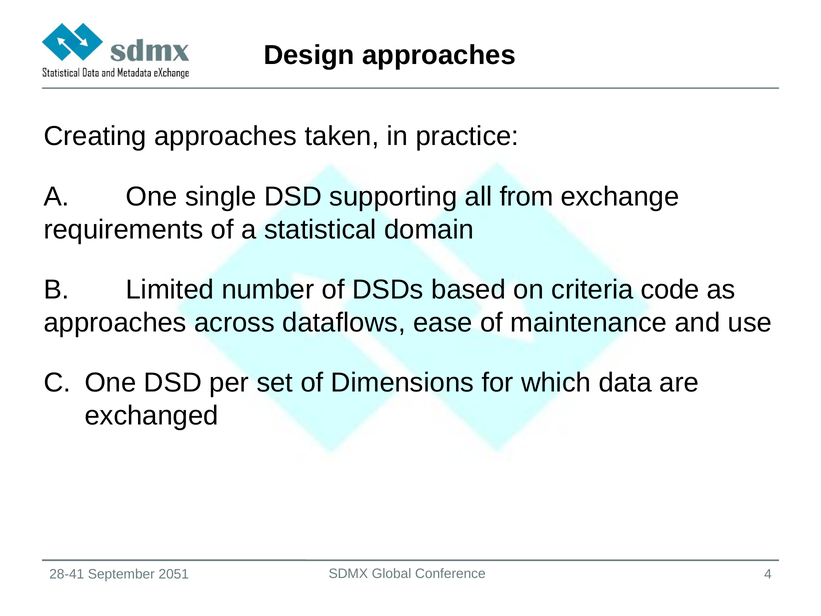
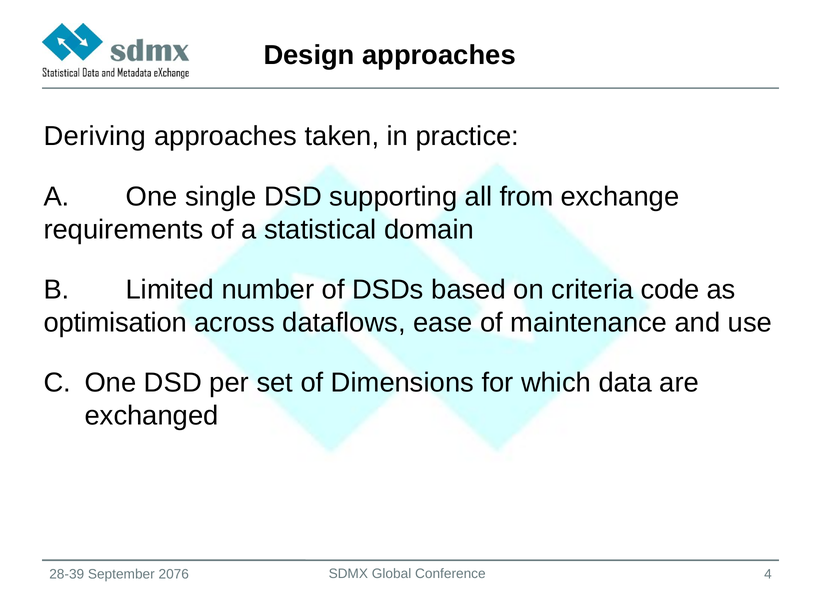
Creating: Creating -> Deriving
approaches at (115, 322): approaches -> optimisation
28-41: 28-41 -> 28-39
2051: 2051 -> 2076
